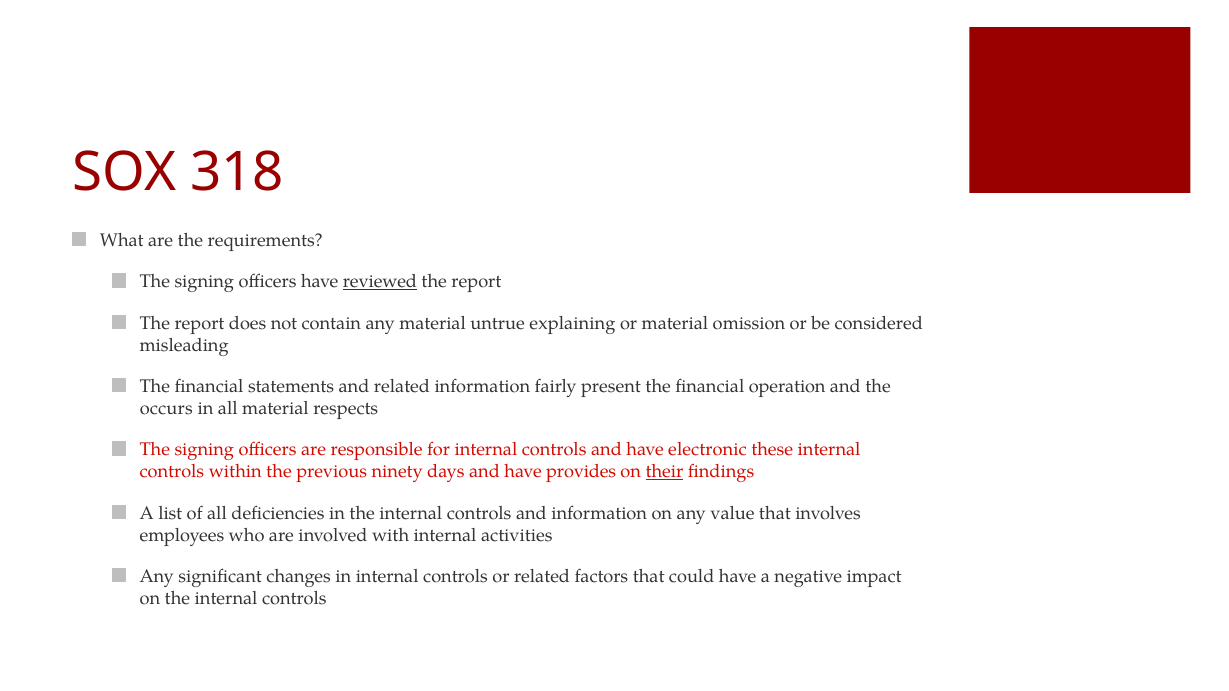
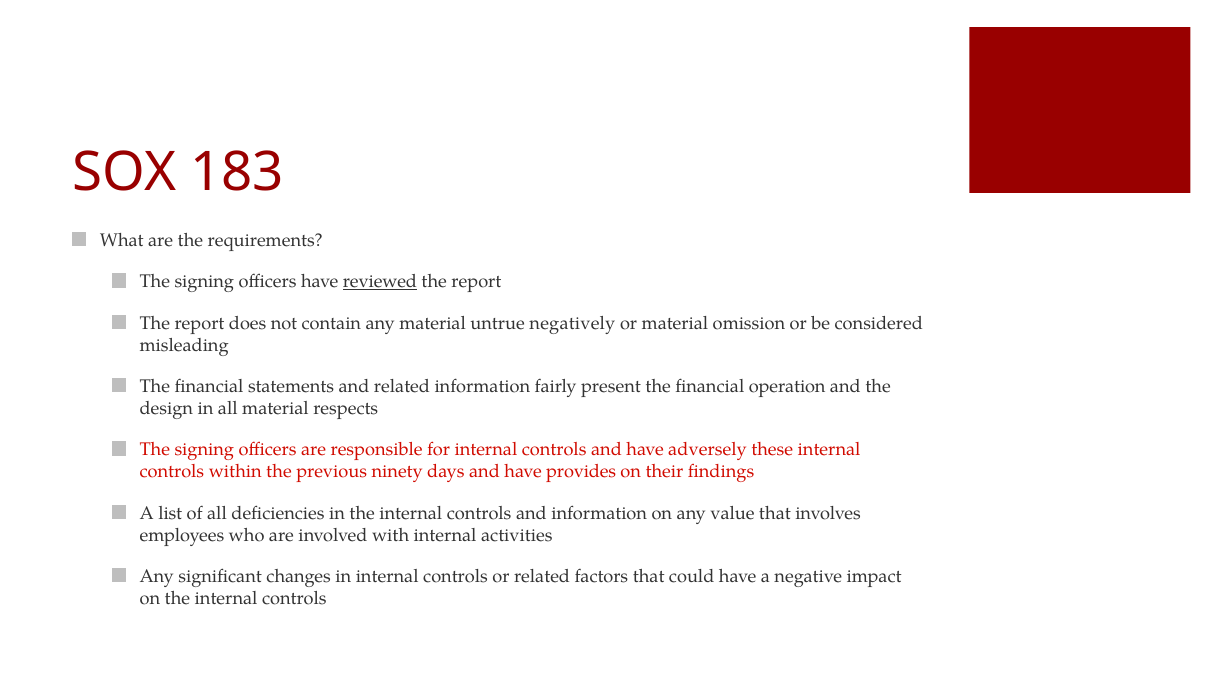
318: 318 -> 183
explaining: explaining -> negatively
occurs: occurs -> design
electronic: electronic -> adversely
their underline: present -> none
